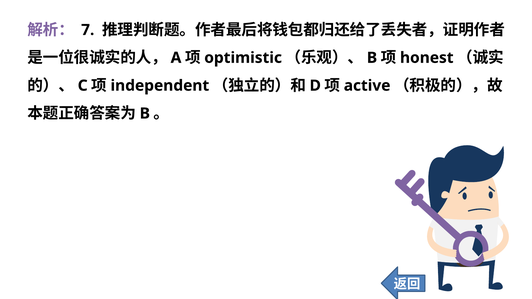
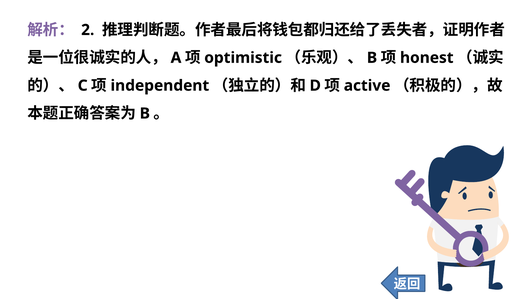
7: 7 -> 2
